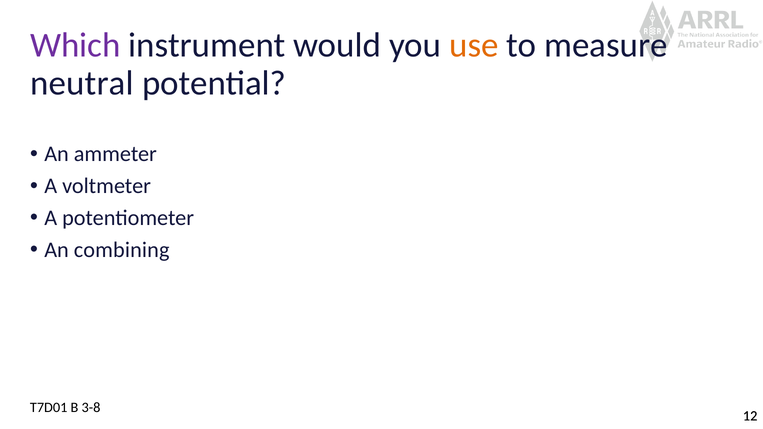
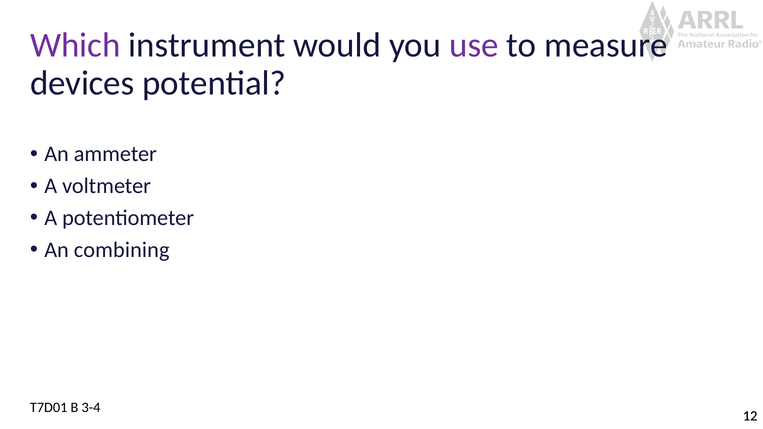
use colour: orange -> purple
neutral: neutral -> devices
3-8: 3-8 -> 3-4
